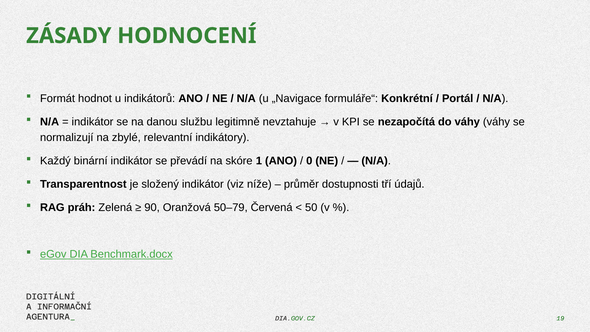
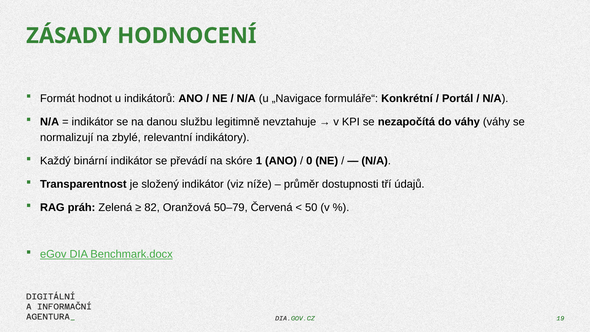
90: 90 -> 82
